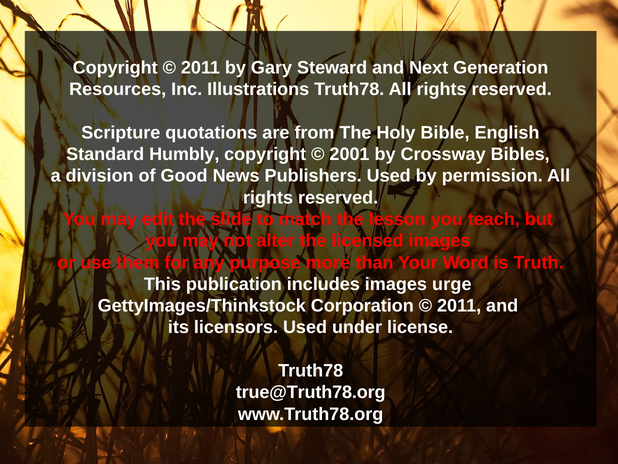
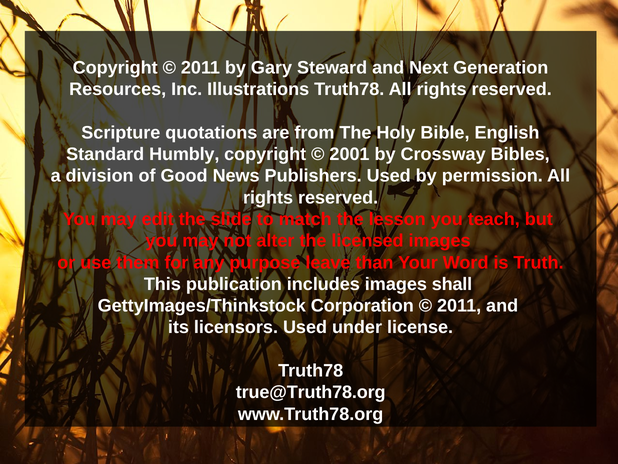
more: more -> leave
urge: urge -> shall
